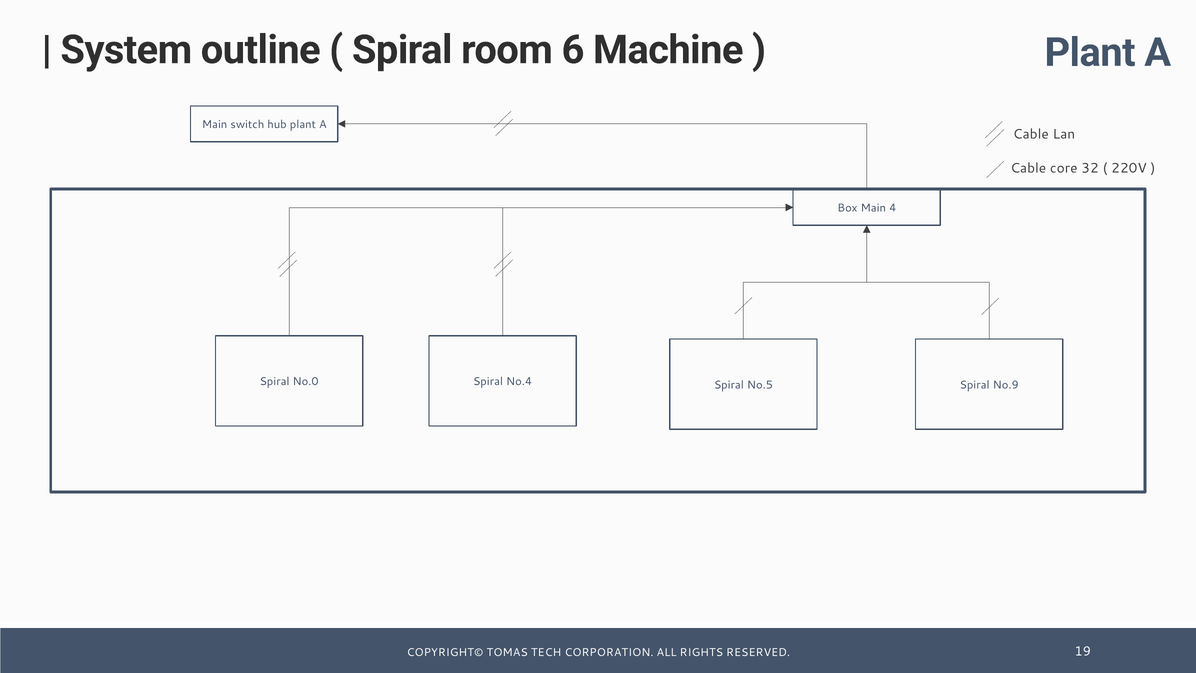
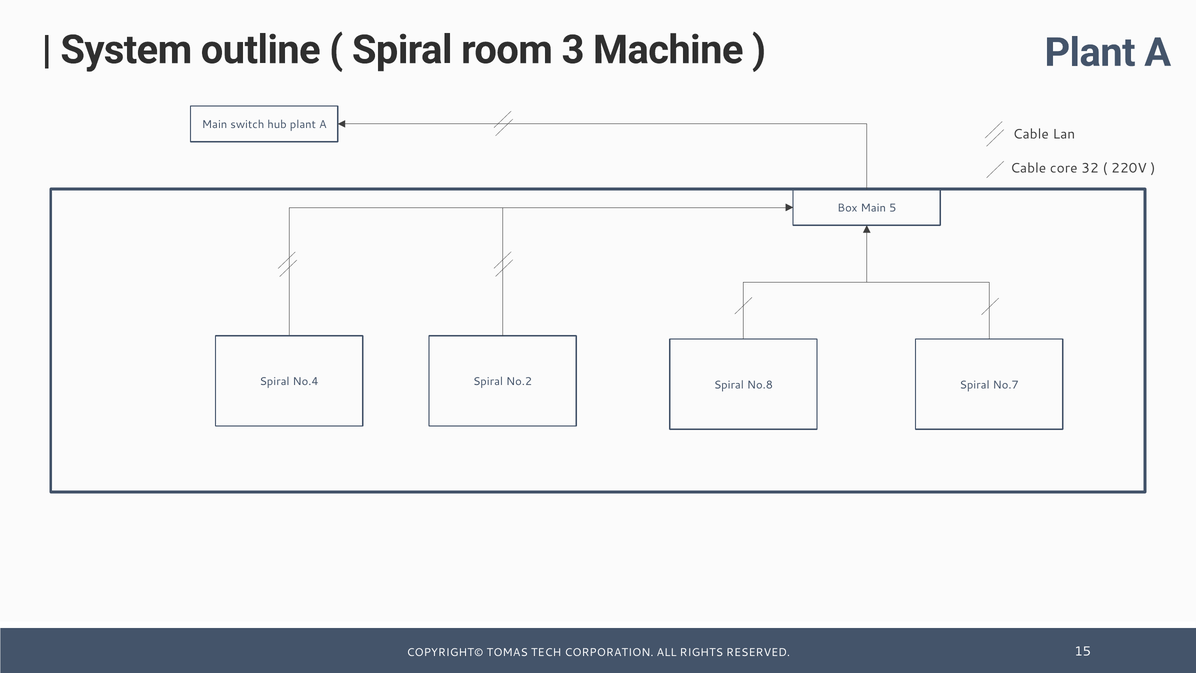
6: 6 -> 3
4: 4 -> 5
No.0: No.0 -> No.4
No.4: No.4 -> No.2
No.5: No.5 -> No.8
No.9: No.9 -> No.7
19: 19 -> 15
